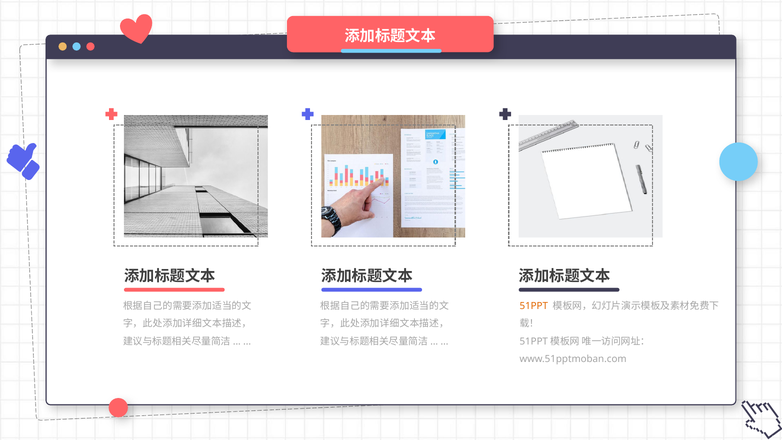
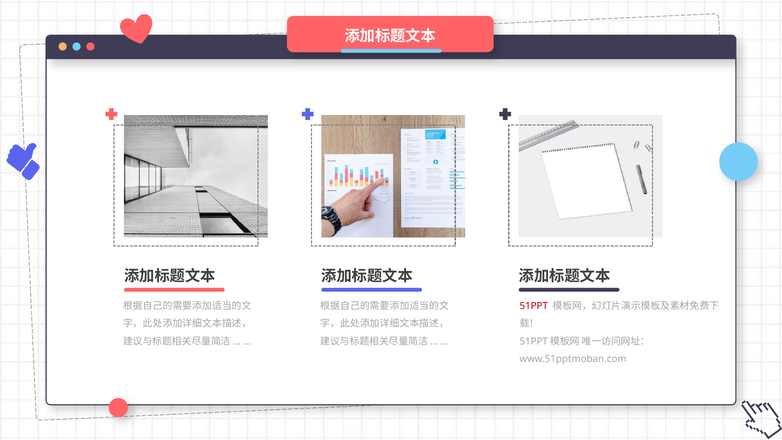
51PPT colour: orange -> red
